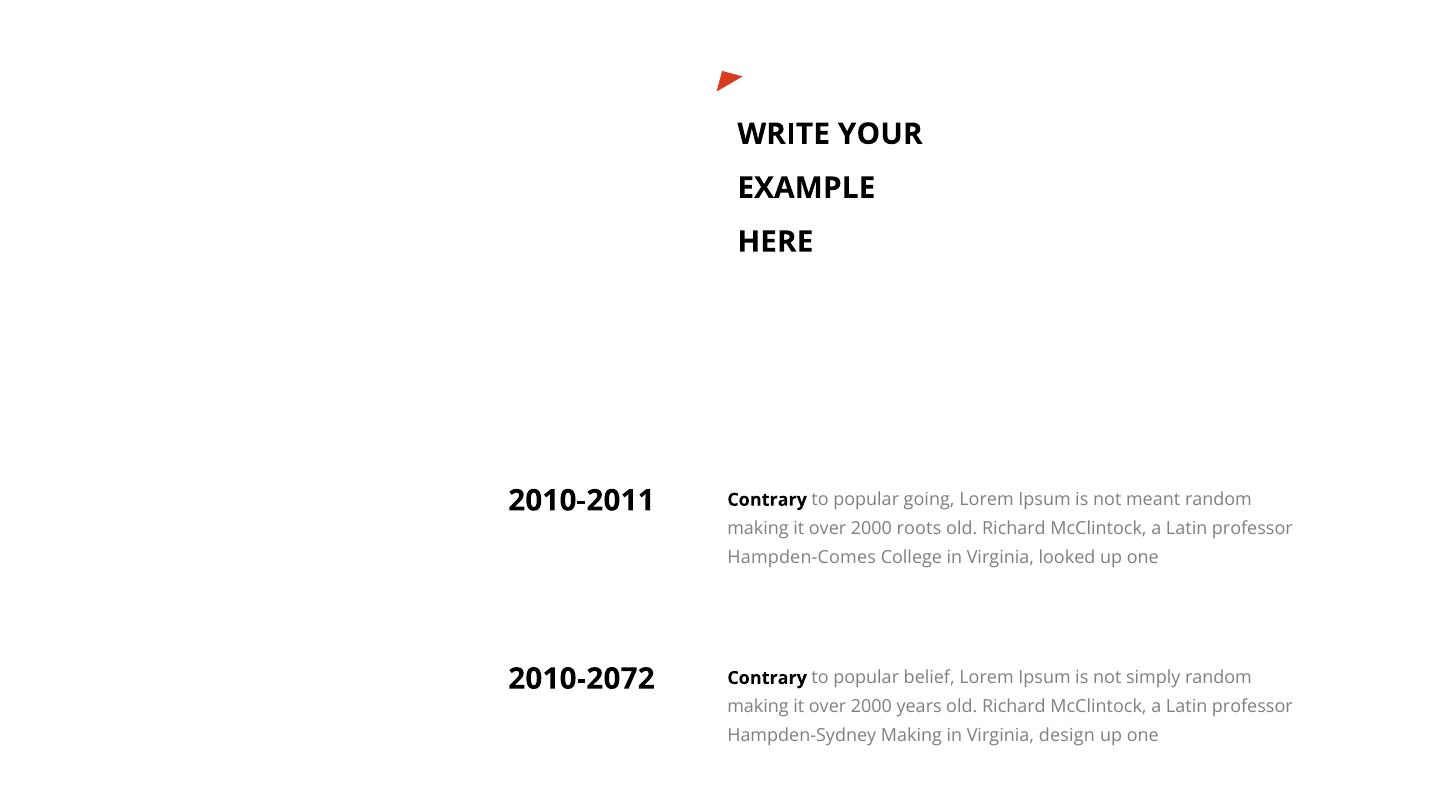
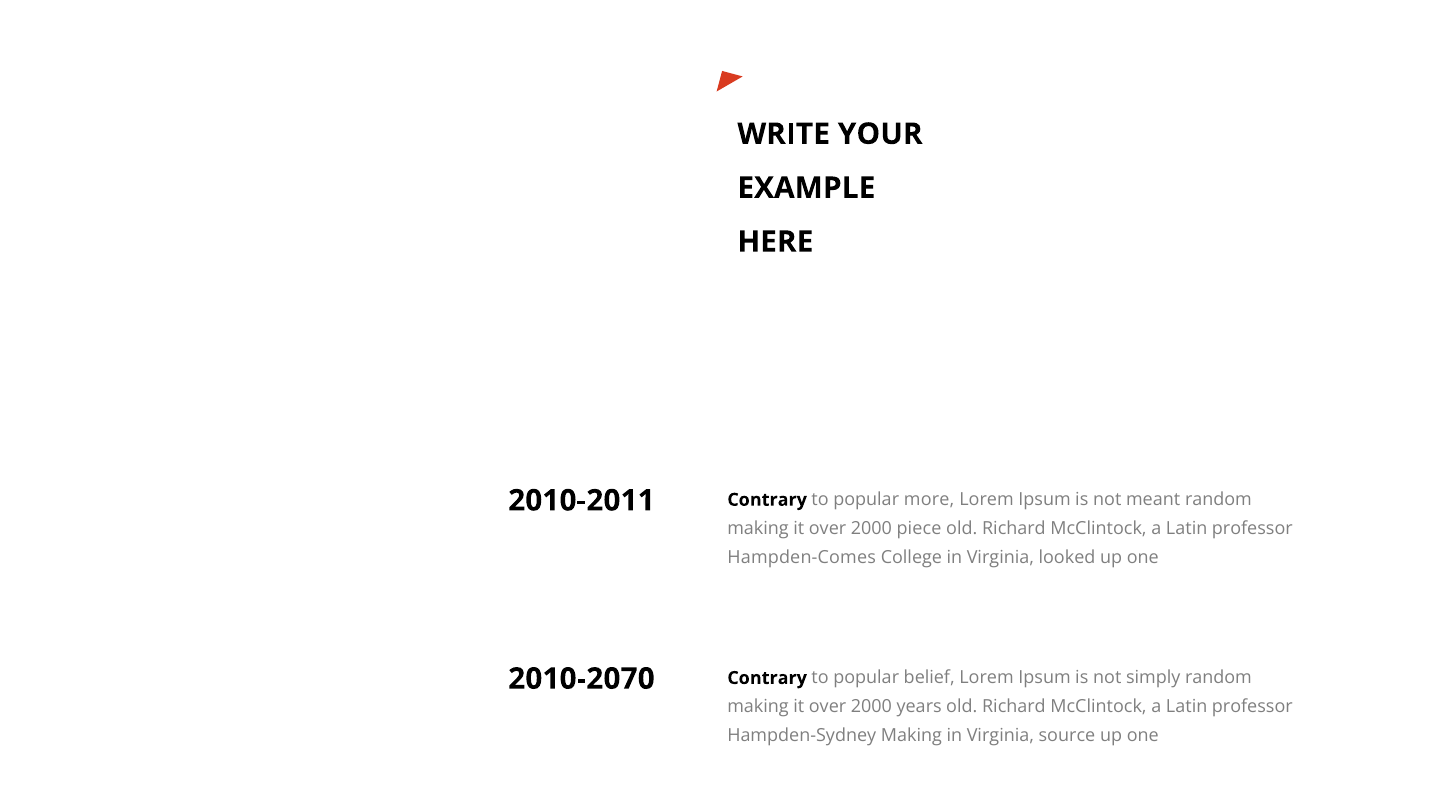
going: going -> more
roots: roots -> piece
2010-2072: 2010-2072 -> 2010-2070
design: design -> source
